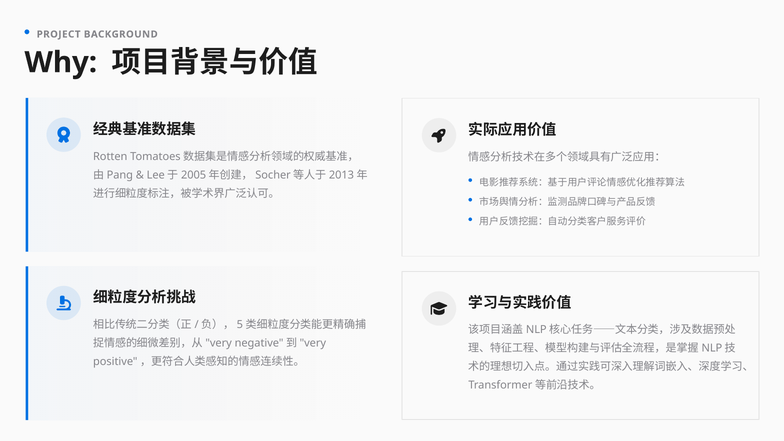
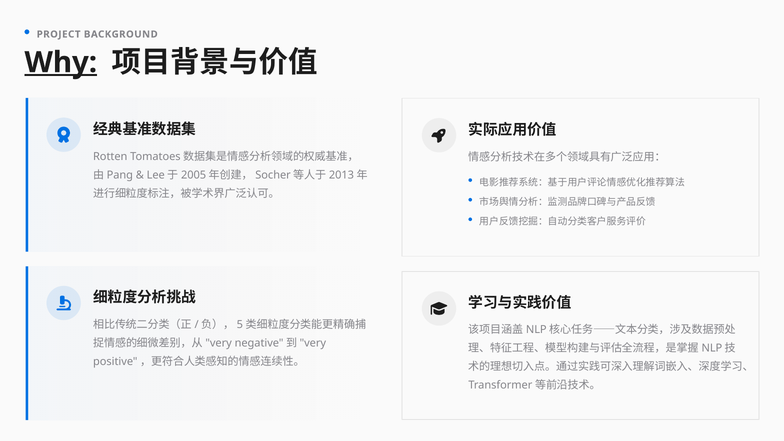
Why underline: none -> present
